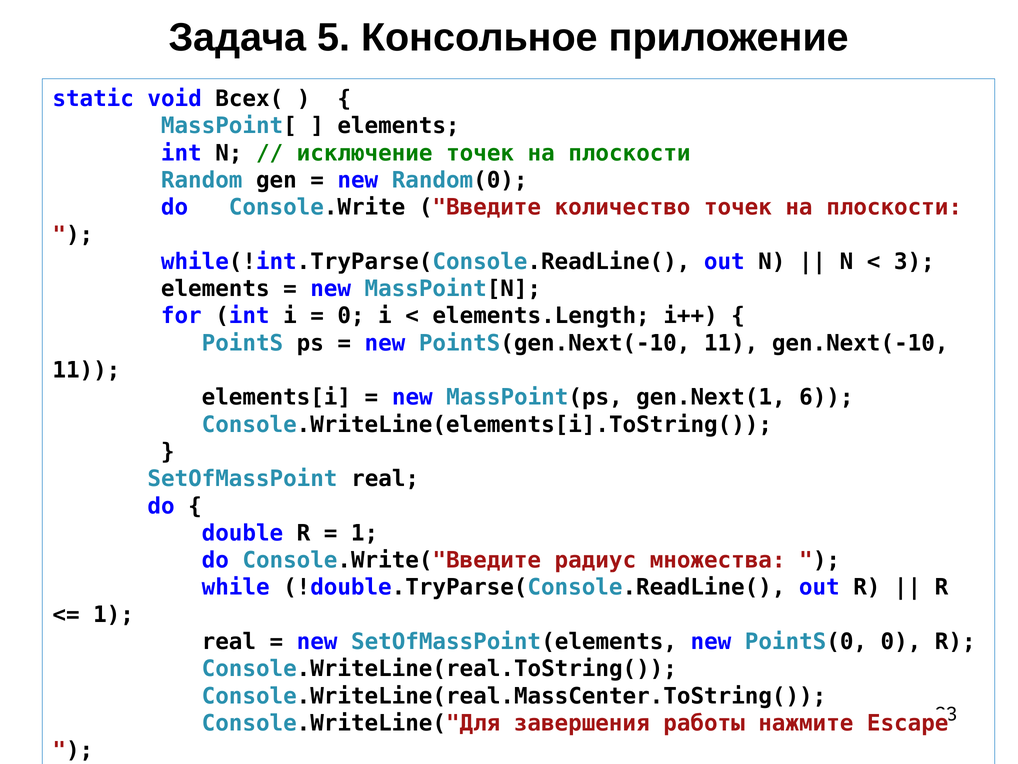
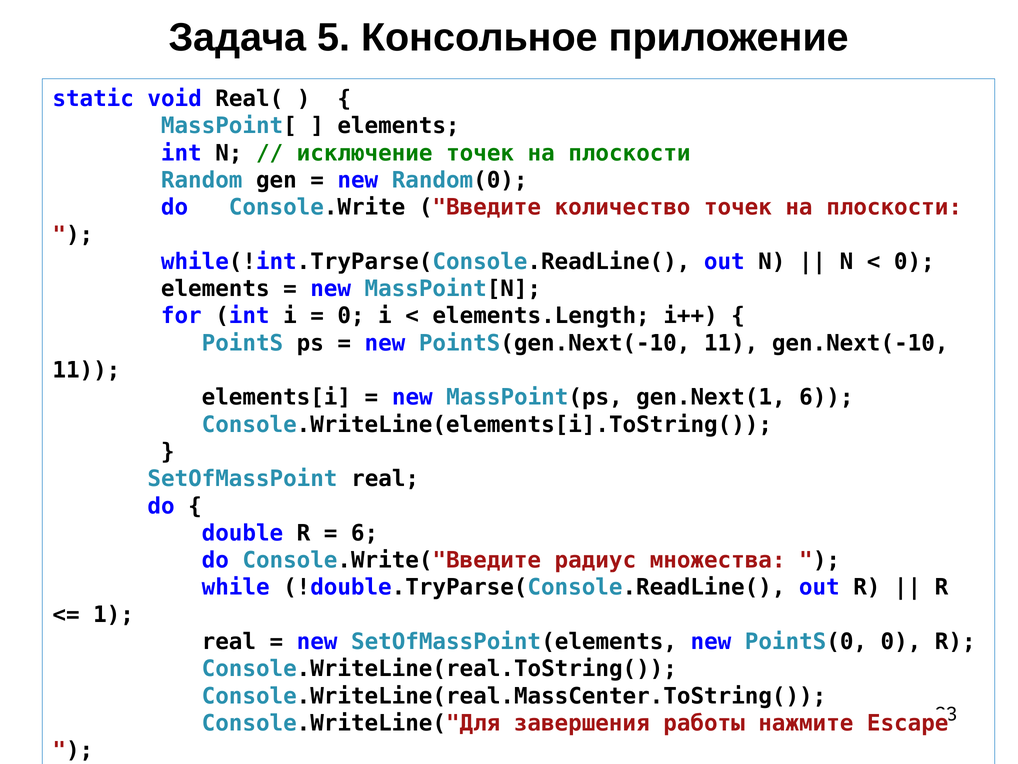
Всех(: Всех( -> Real(
3 at (914, 262): 3 -> 0
1 at (365, 533): 1 -> 6
